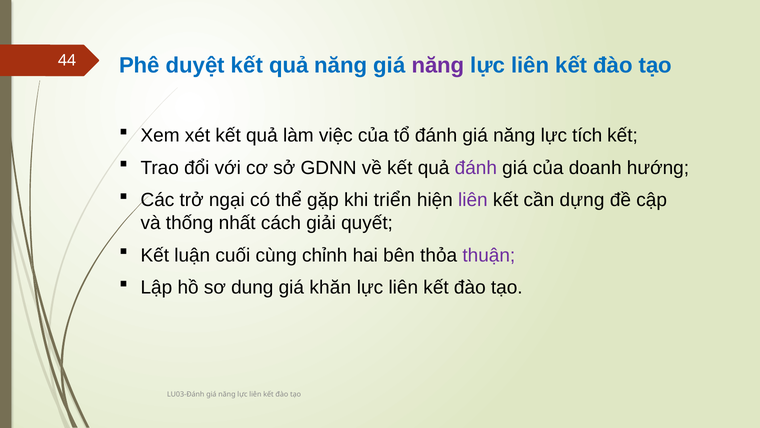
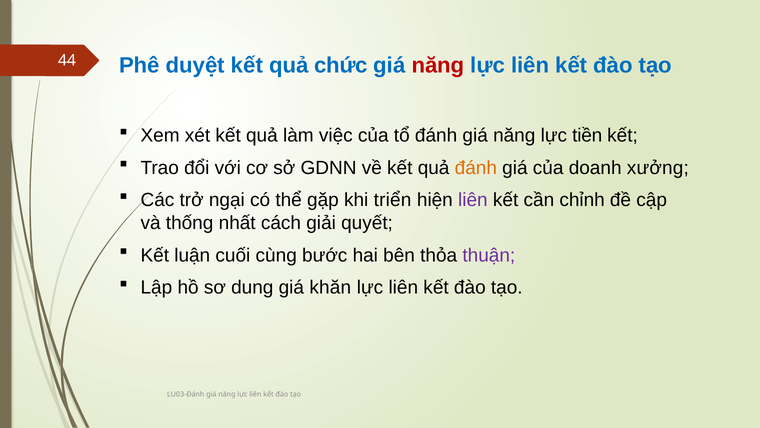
quả năng: năng -> chức
năng at (438, 65) colour: purple -> red
tích: tích -> tiền
đánh at (476, 168) colour: purple -> orange
hướng: hướng -> xưởng
dựng: dựng -> chỉnh
chỉnh: chỉnh -> bước
